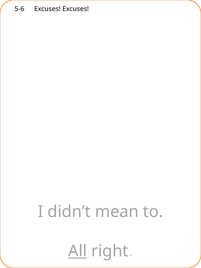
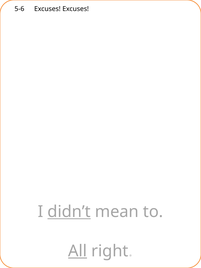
didn’t underline: none -> present
